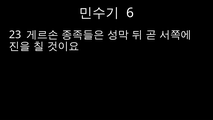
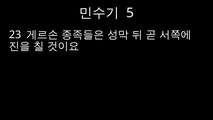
6: 6 -> 5
